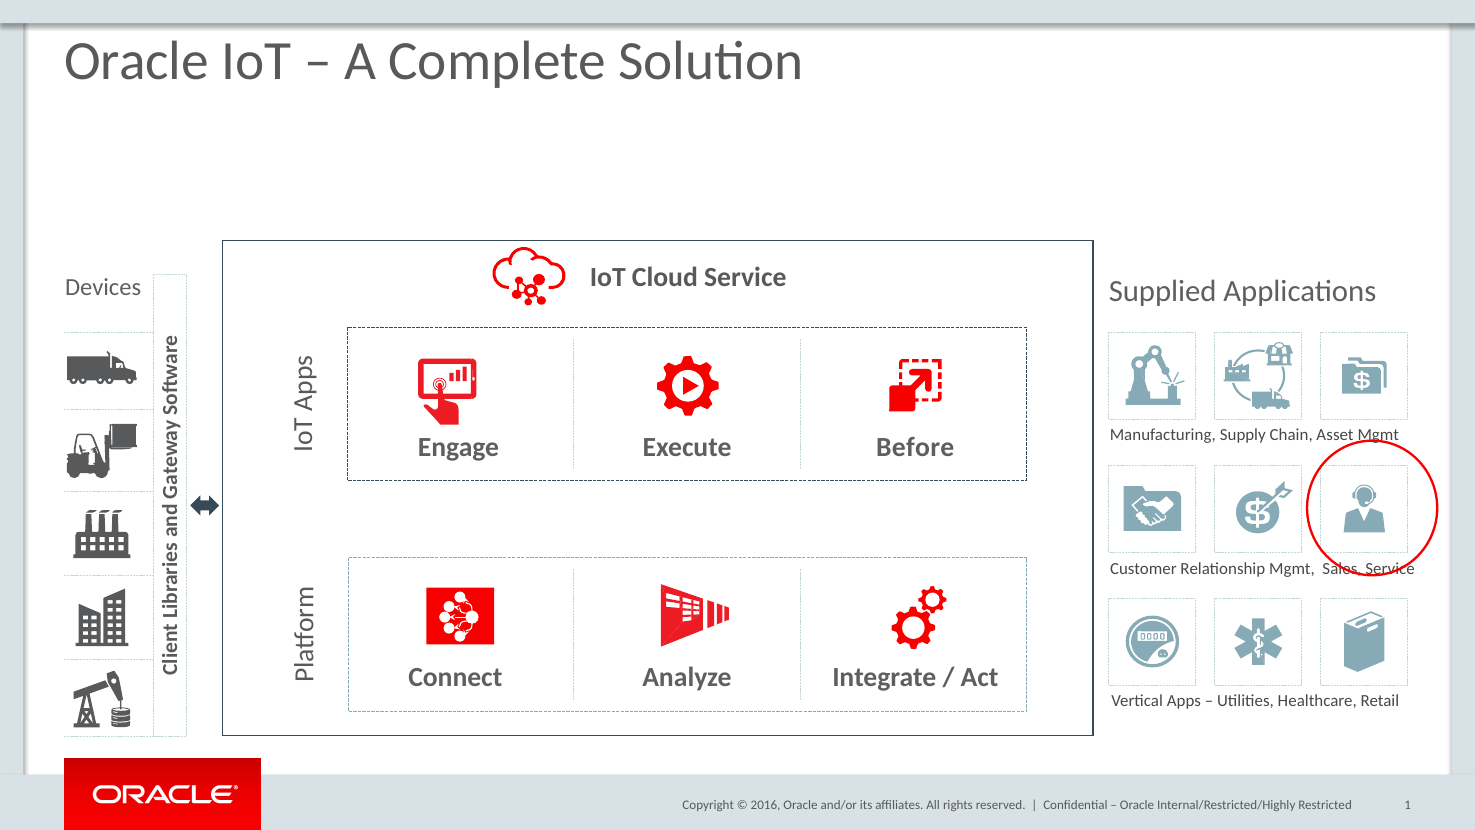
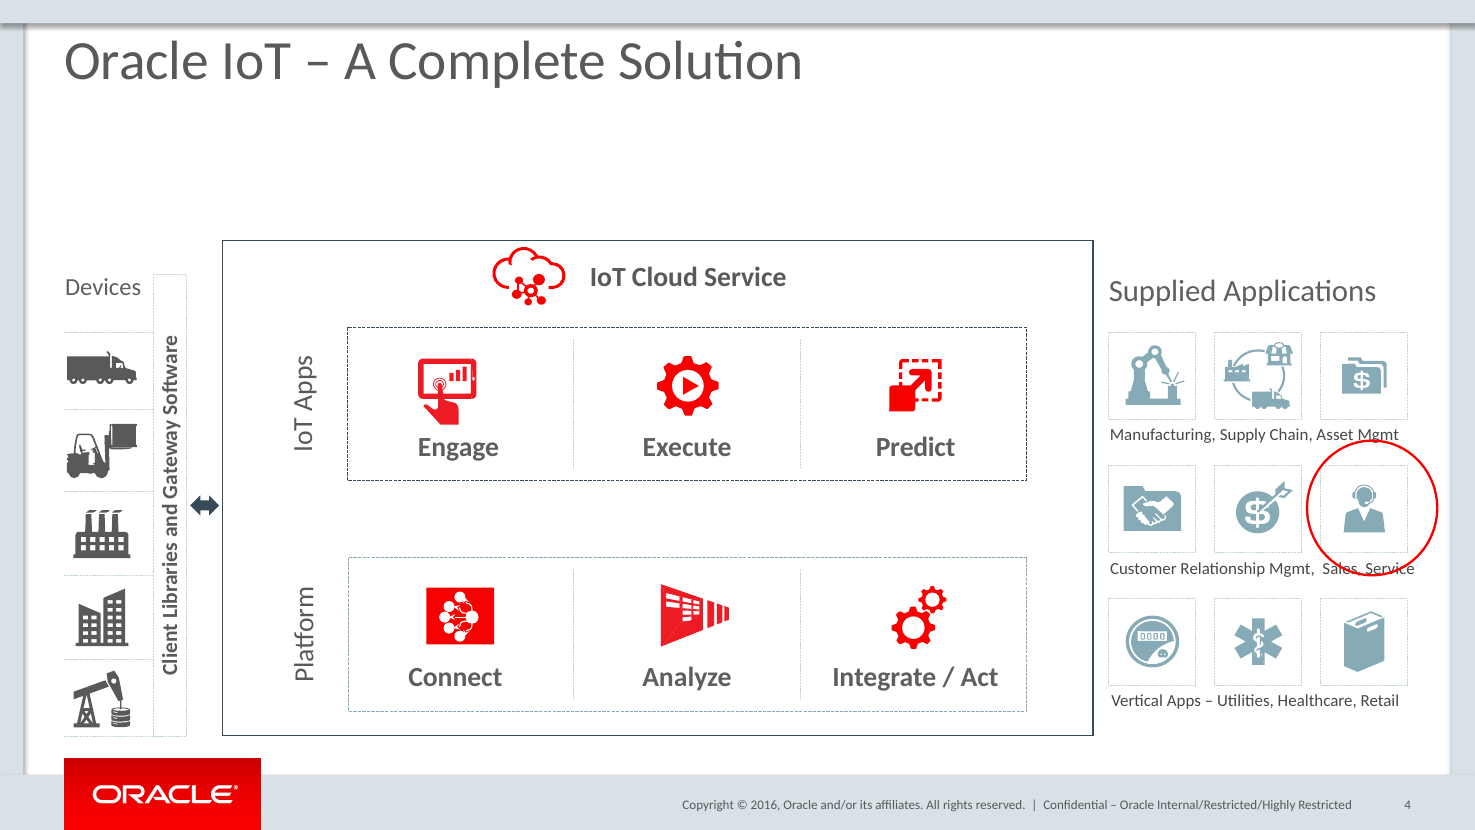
Before: Before -> Predict
1: 1 -> 4
